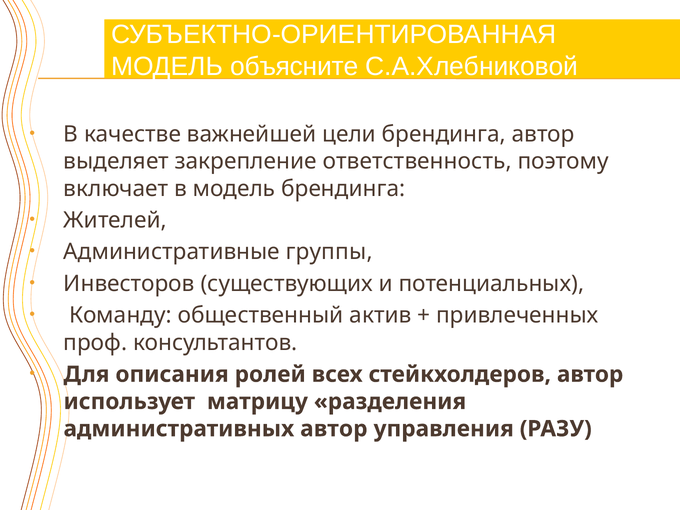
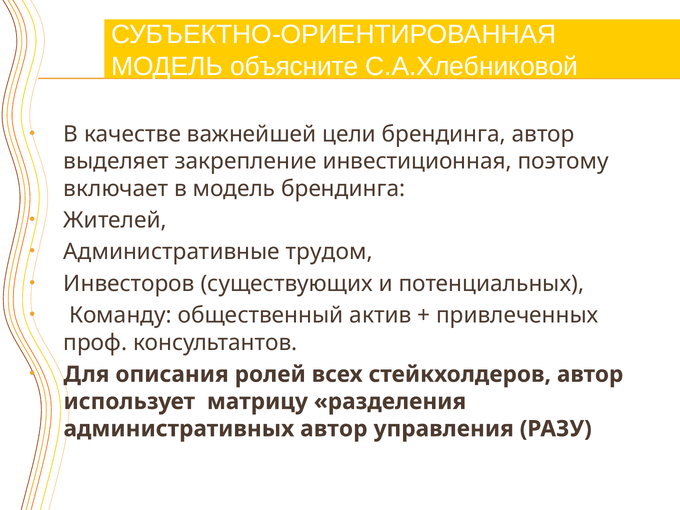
ответственность: ответственность -> инвестиционная
группы: группы -> трудом
